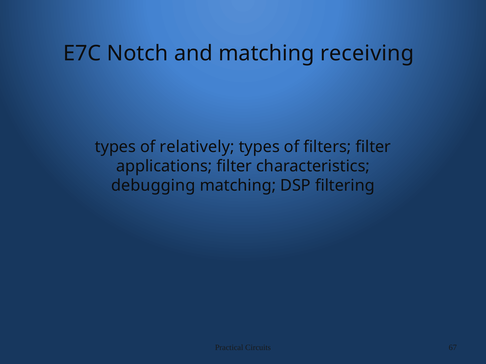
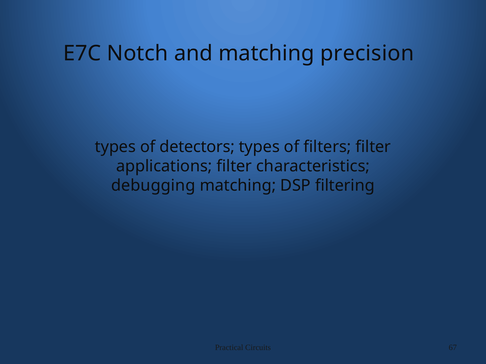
receiving: receiving -> precision
relatively: relatively -> detectors
